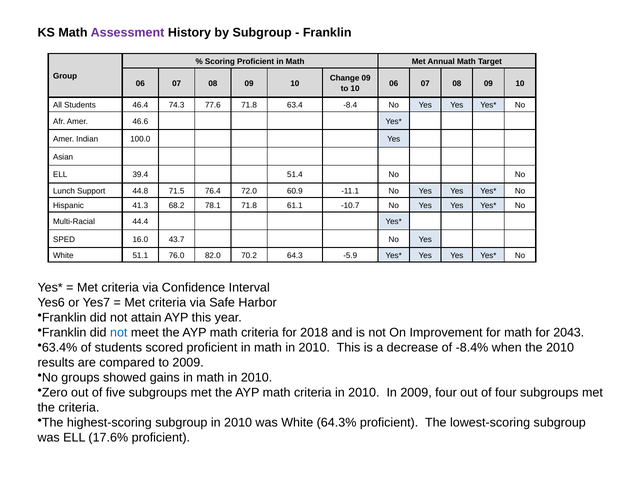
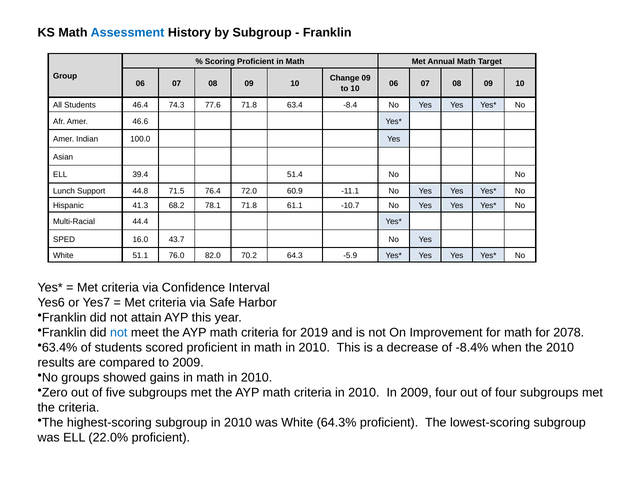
Assessment colour: purple -> blue
2018: 2018 -> 2019
2043: 2043 -> 2078
17.6%: 17.6% -> 22.0%
